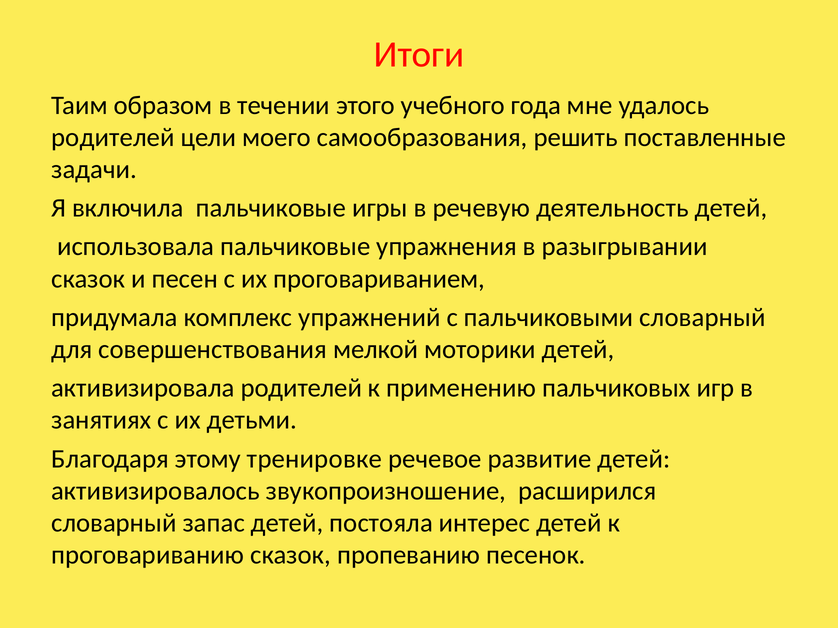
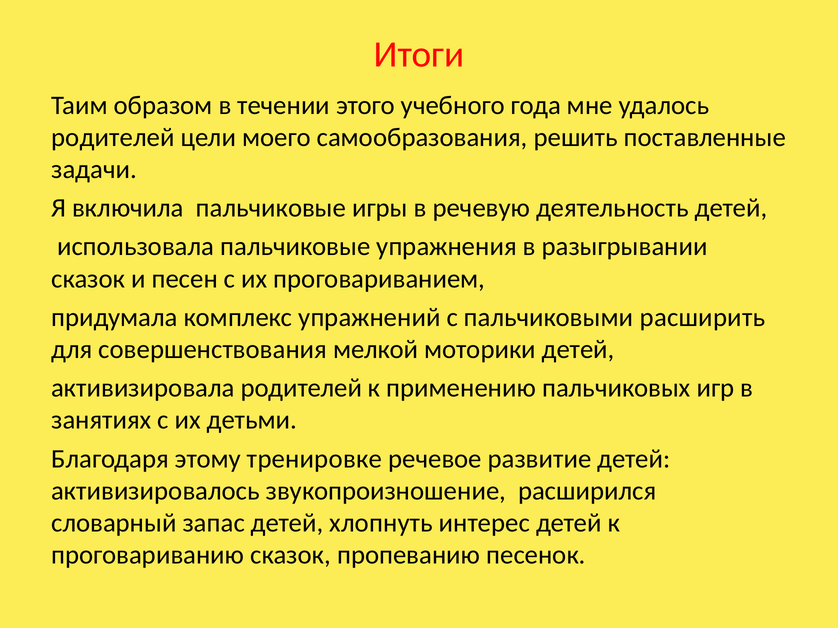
пальчиковыми словарный: словарный -> расширить
постояла: постояла -> хлопнуть
